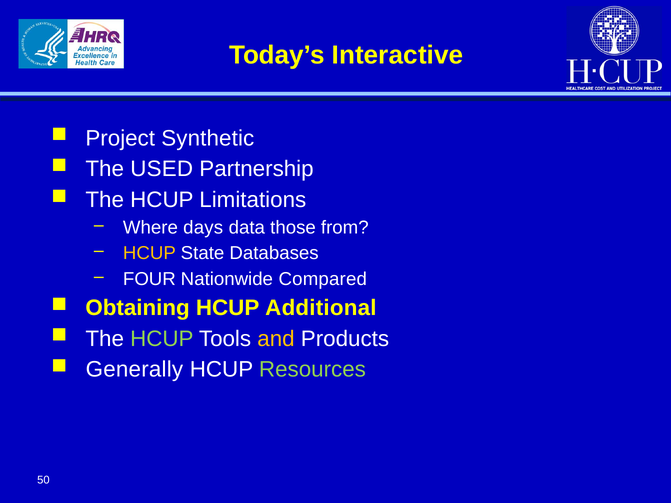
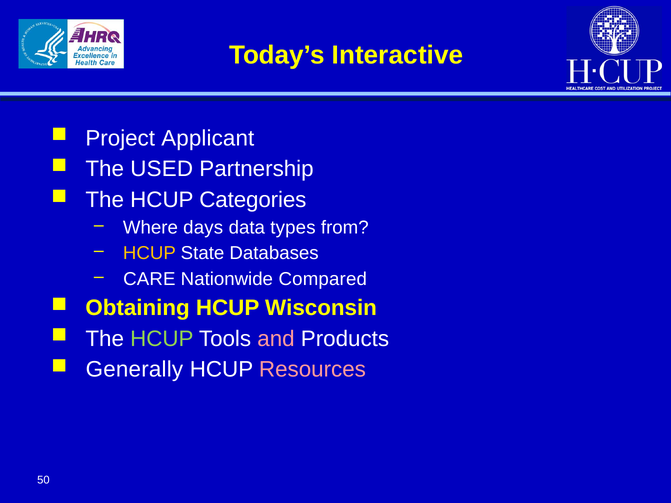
Synthetic: Synthetic -> Applicant
Limitations: Limitations -> Categories
those: those -> types
FOUR: FOUR -> CARE
Additional: Additional -> Wisconsin
and colour: yellow -> pink
Resources colour: light green -> pink
